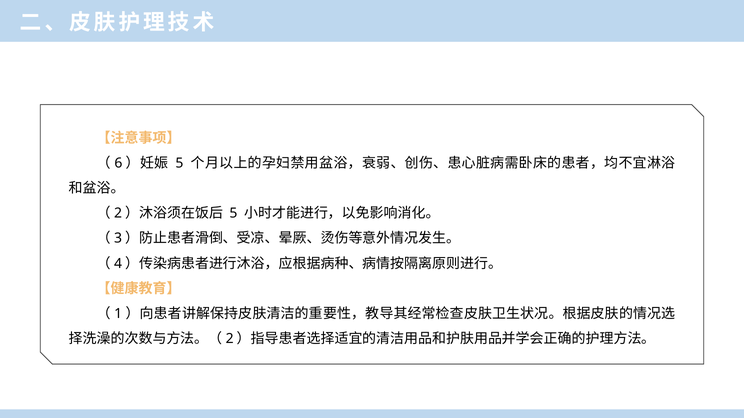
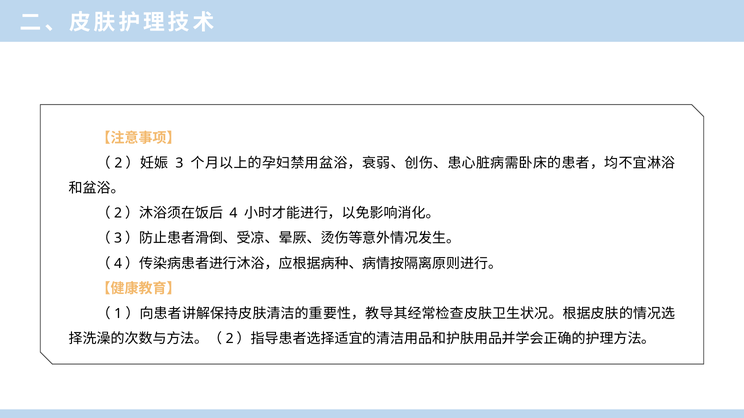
6: 6 -> 2
5 at (179, 163): 5 -> 3
5 at (233, 214): 5 -> 4
